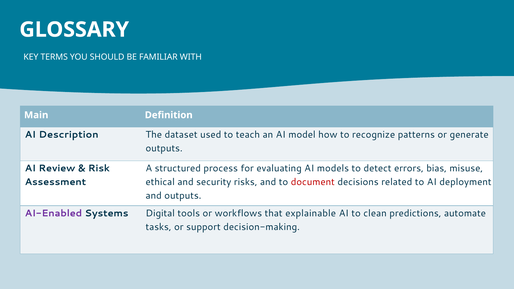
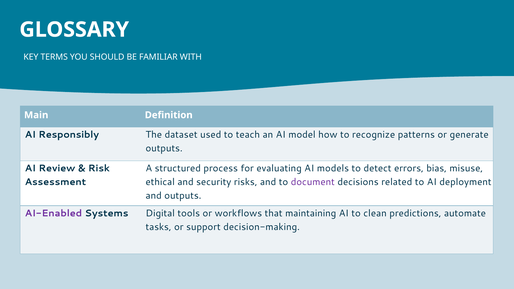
Description: Description -> Responsibly
document colour: red -> purple
explainable: explainable -> maintaining
